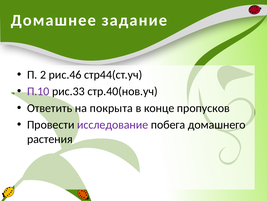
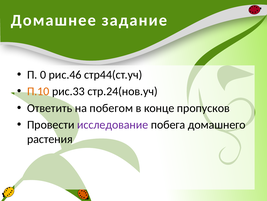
2: 2 -> 0
П.10 colour: purple -> orange
стр.40(нов.уч: стр.40(нов.уч -> стр.24(нов.уч
покрыта: покрыта -> побегом
